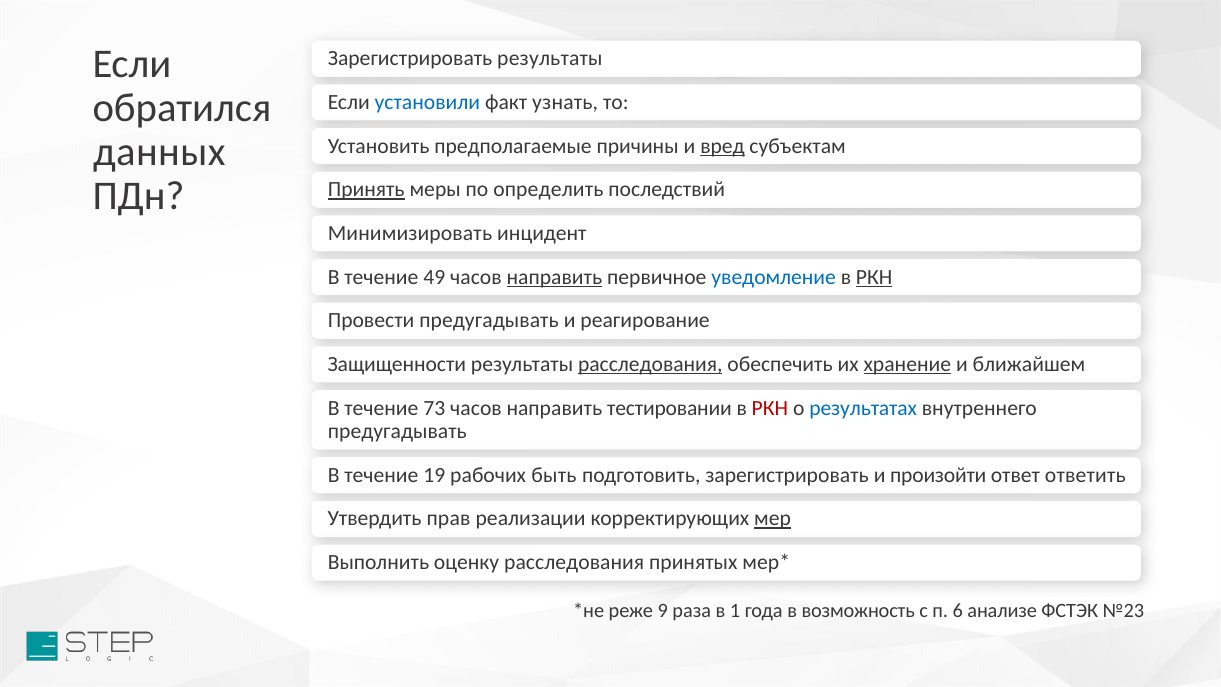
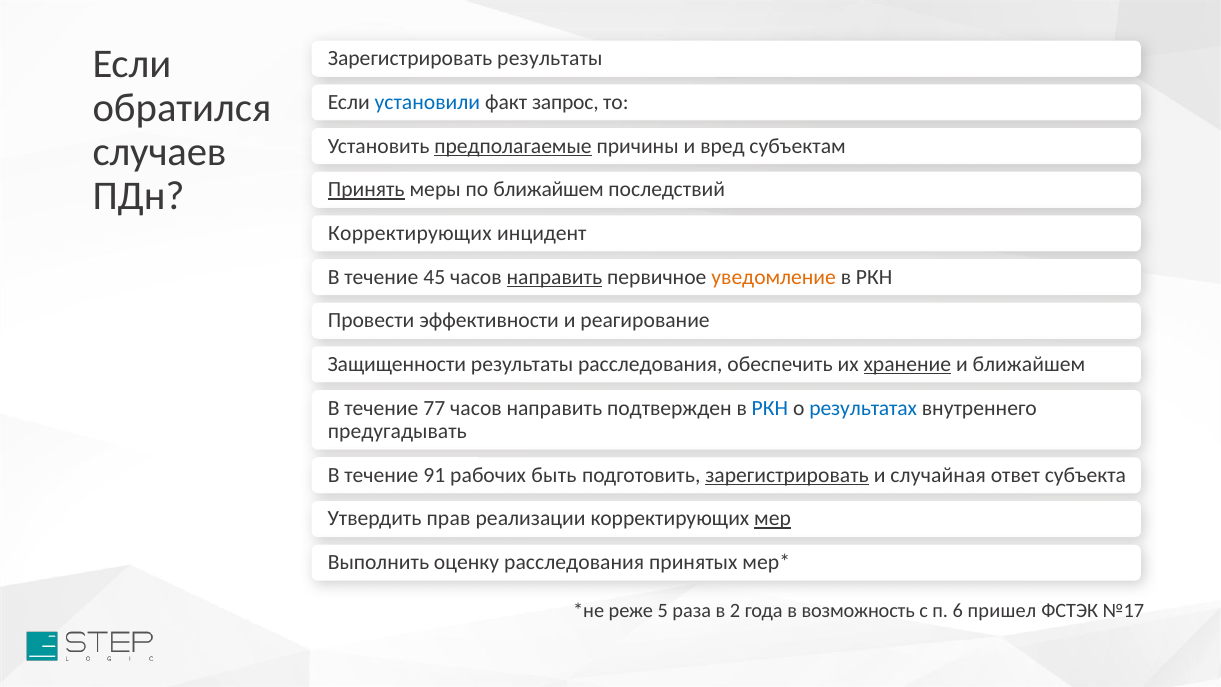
узнать: узнать -> запрос
данных: данных -> случаев
предполагаемые underline: none -> present
вред underline: present -> none
по определить: определить -> ближайшем
Минимизировать at (410, 233): Минимизировать -> Корректирующих
49: 49 -> 45
уведомление colour: blue -> orange
РКН at (874, 277) underline: present -> none
Провести предугадывать: предугадывать -> эффективности
расследования at (650, 364) underline: present -> none
73: 73 -> 77
тестировании: тестировании -> подтвержден
РКН at (770, 408) colour: red -> blue
19: 19 -> 91
зарегистрировать at (787, 475) underline: none -> present
произойти: произойти -> случайная
ответить: ответить -> субъекта
9: 9 -> 5
1: 1 -> 2
анализе: анализе -> пришел
№23: №23 -> №17
